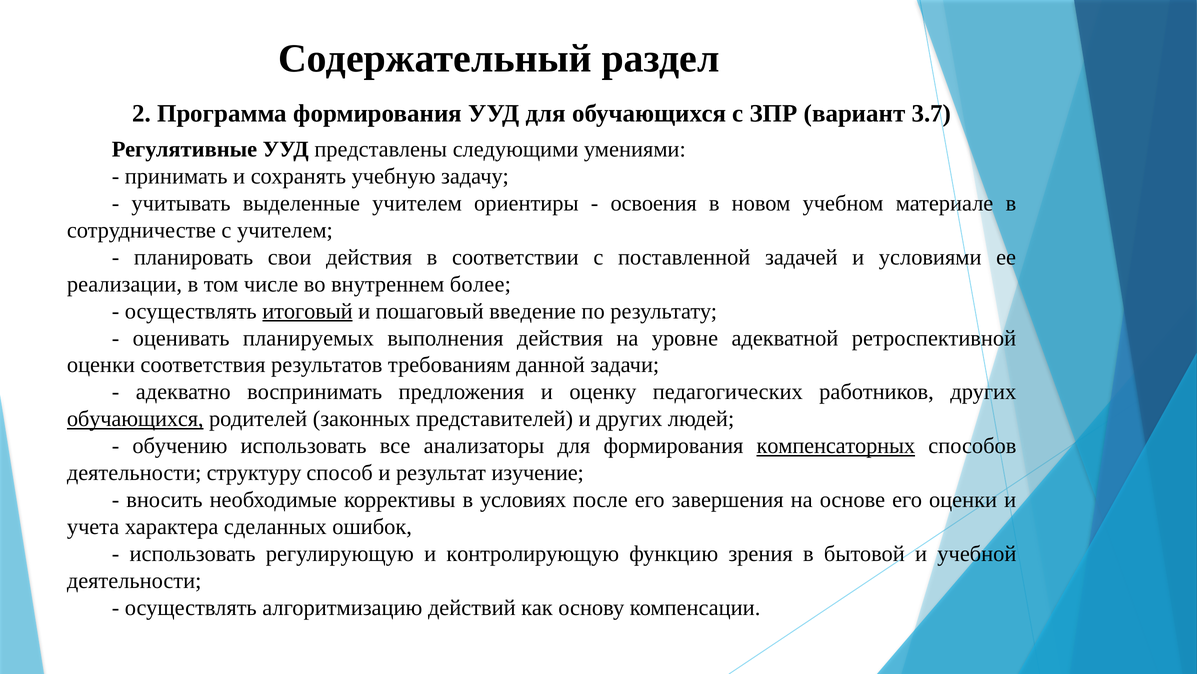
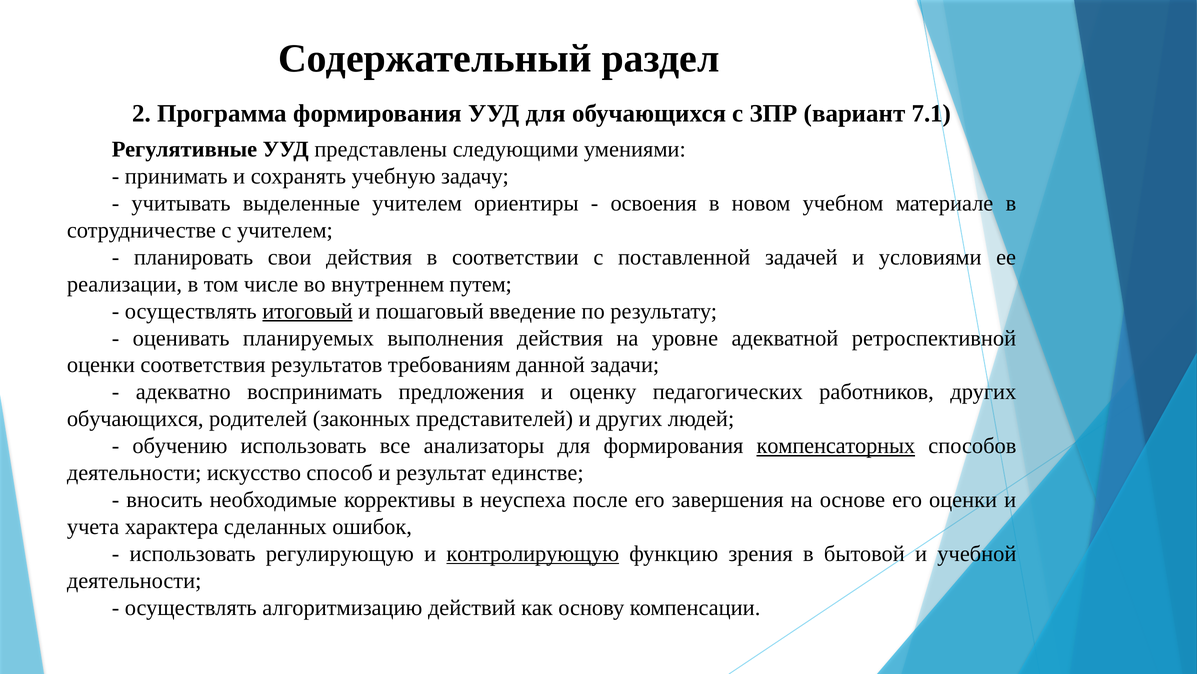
3.7: 3.7 -> 7.1
более: более -> путем
обучающихся at (135, 419) underline: present -> none
структуру: структуру -> искусство
изучение: изучение -> единстве
условиях: условиях -> неуспеха
контролирующую underline: none -> present
